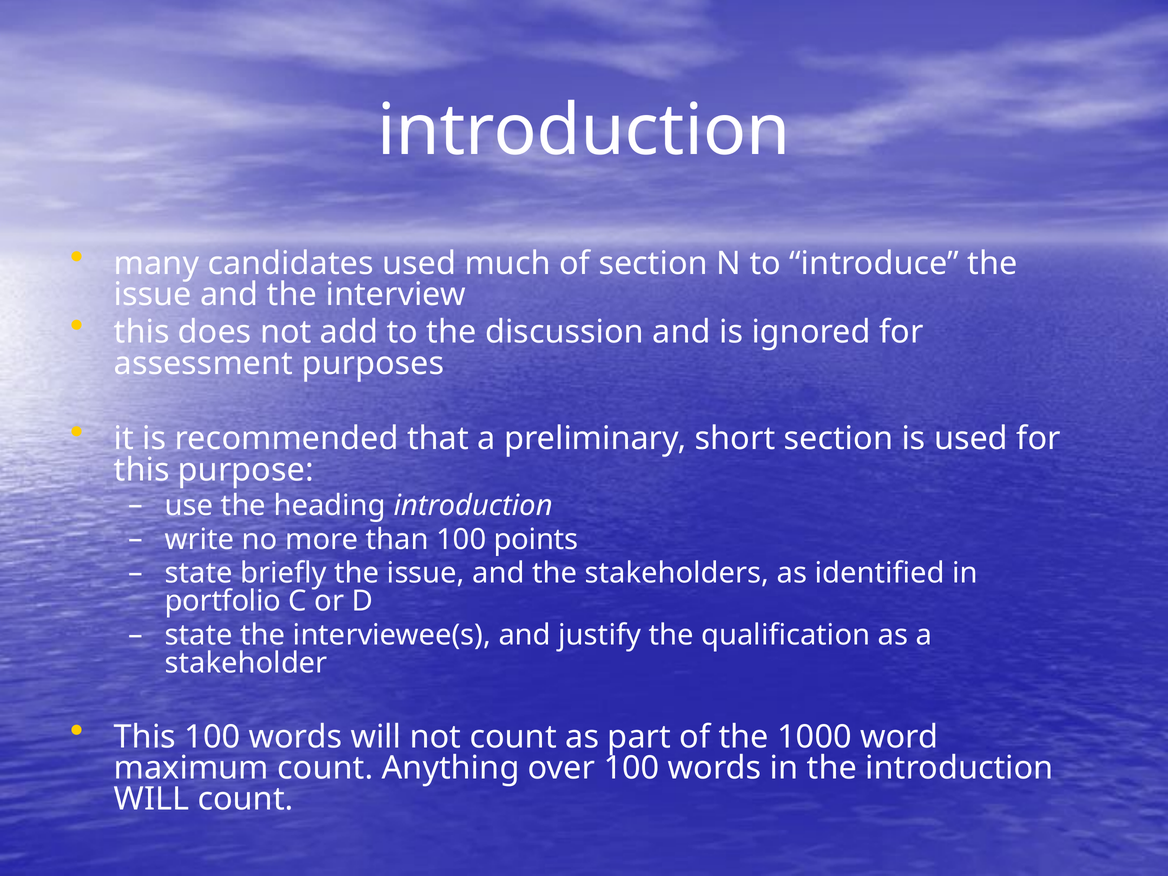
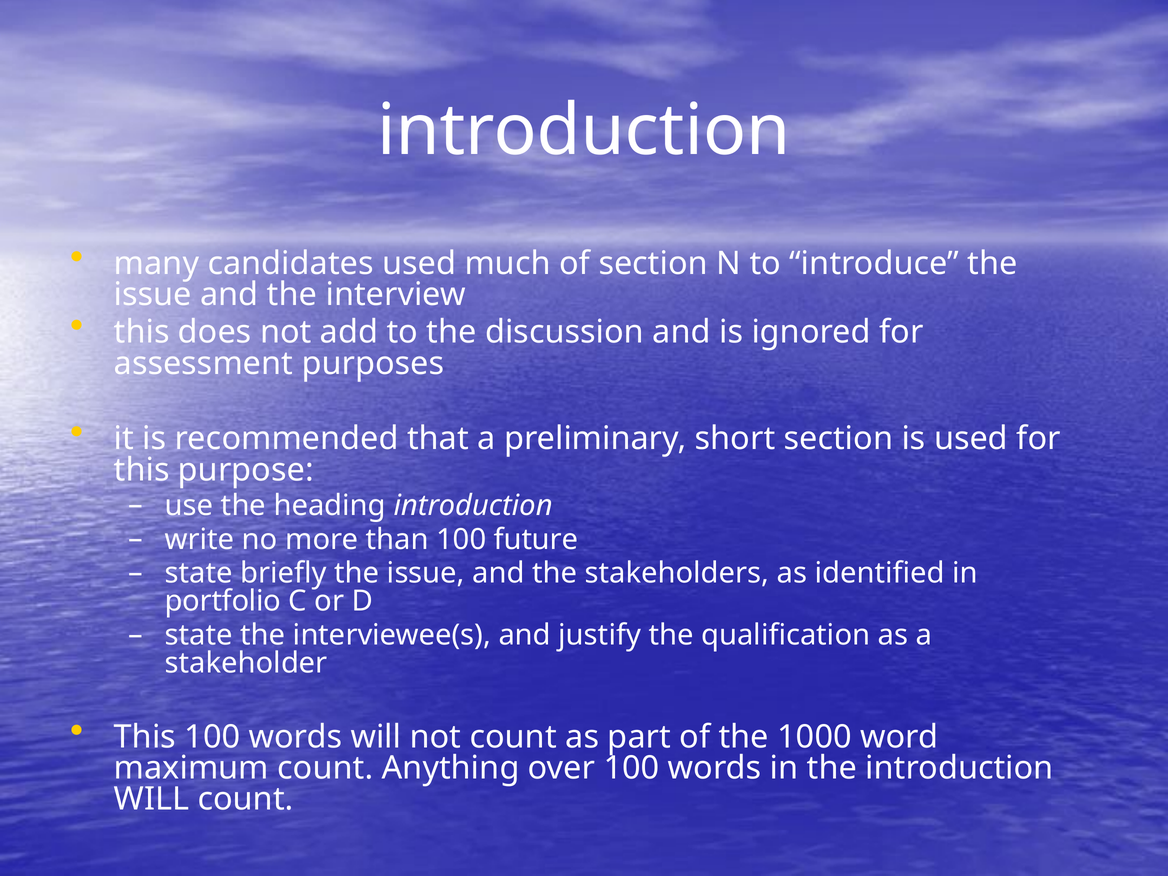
points: points -> future
